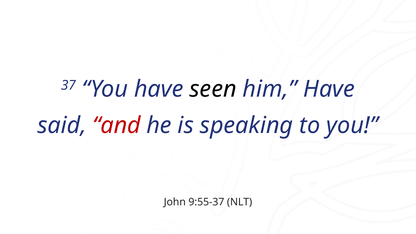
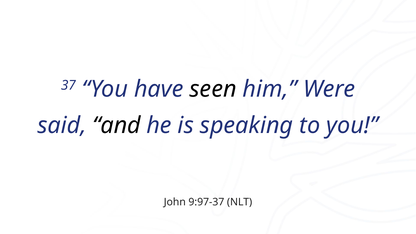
him Have: Have -> Were
and colour: red -> black
9:55-37: 9:55-37 -> 9:97-37
